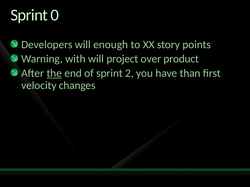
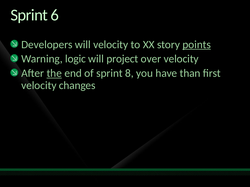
0: 0 -> 6
will enough: enough -> velocity
points underline: none -> present
with: with -> logic
over product: product -> velocity
2: 2 -> 8
